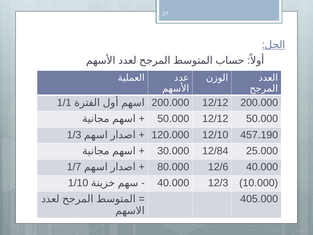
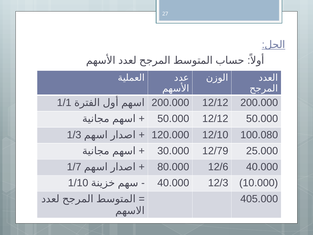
457.190: 457.190 -> 100.080
12/84: 12/84 -> 12/79
